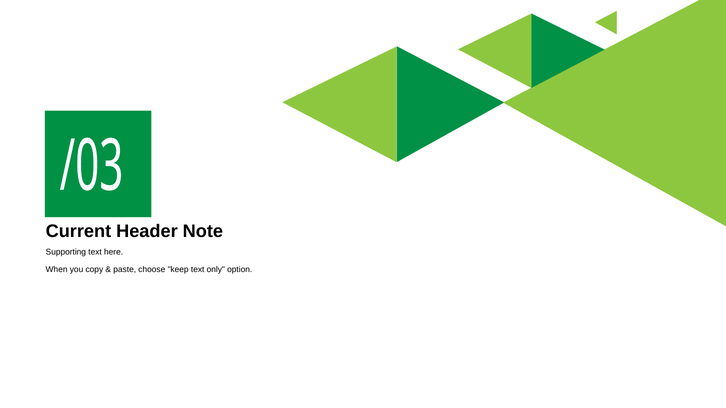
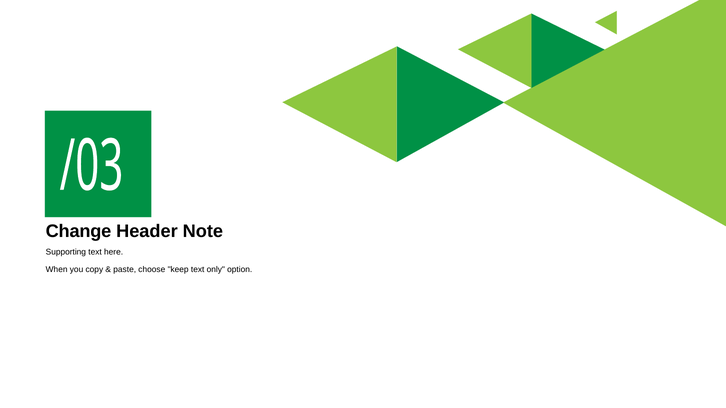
Current: Current -> Change
